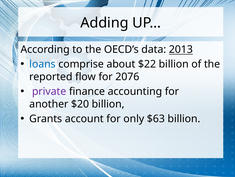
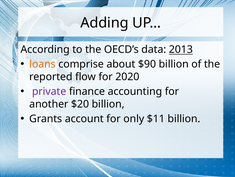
loans colour: blue -> orange
$22: $22 -> $90
2076: 2076 -> 2020
$63: $63 -> $11
